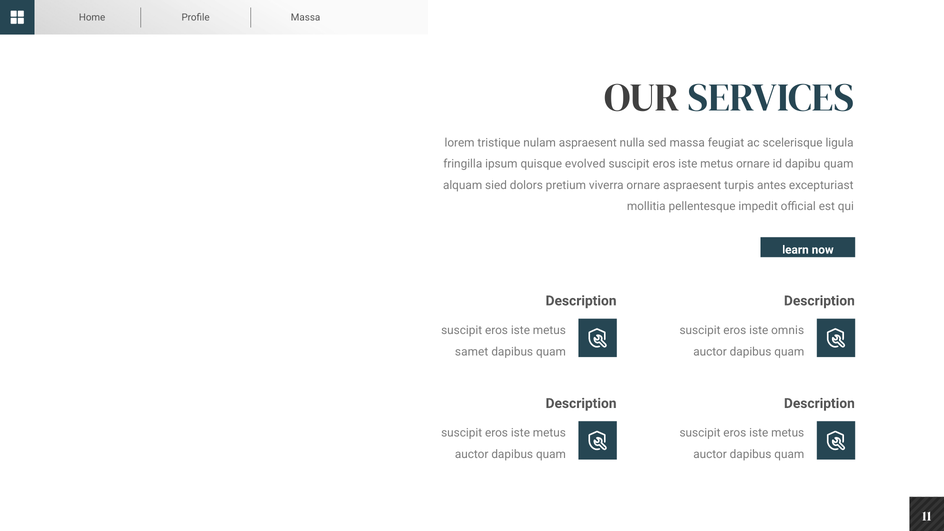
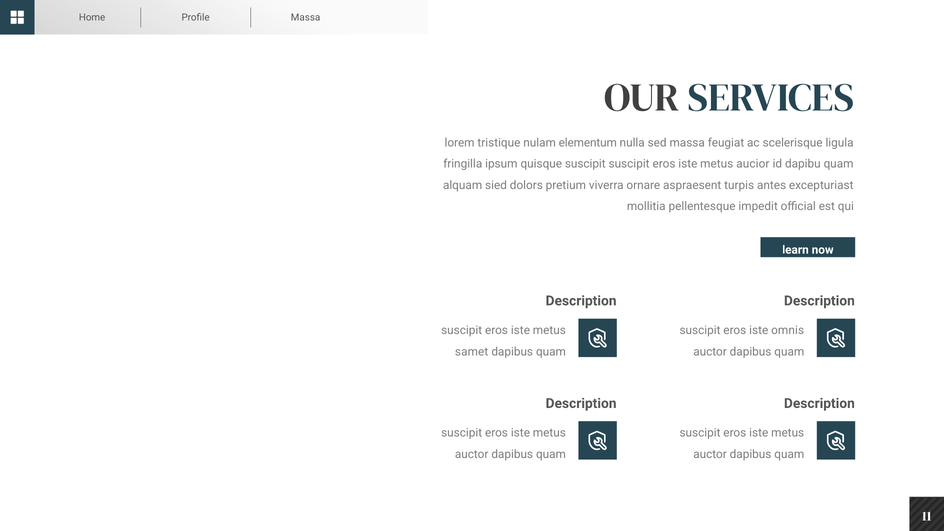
nulam aspraesent: aspraesent -> elementum
quisque evolved: evolved -> suscipit
metus ornare: ornare -> aucior
